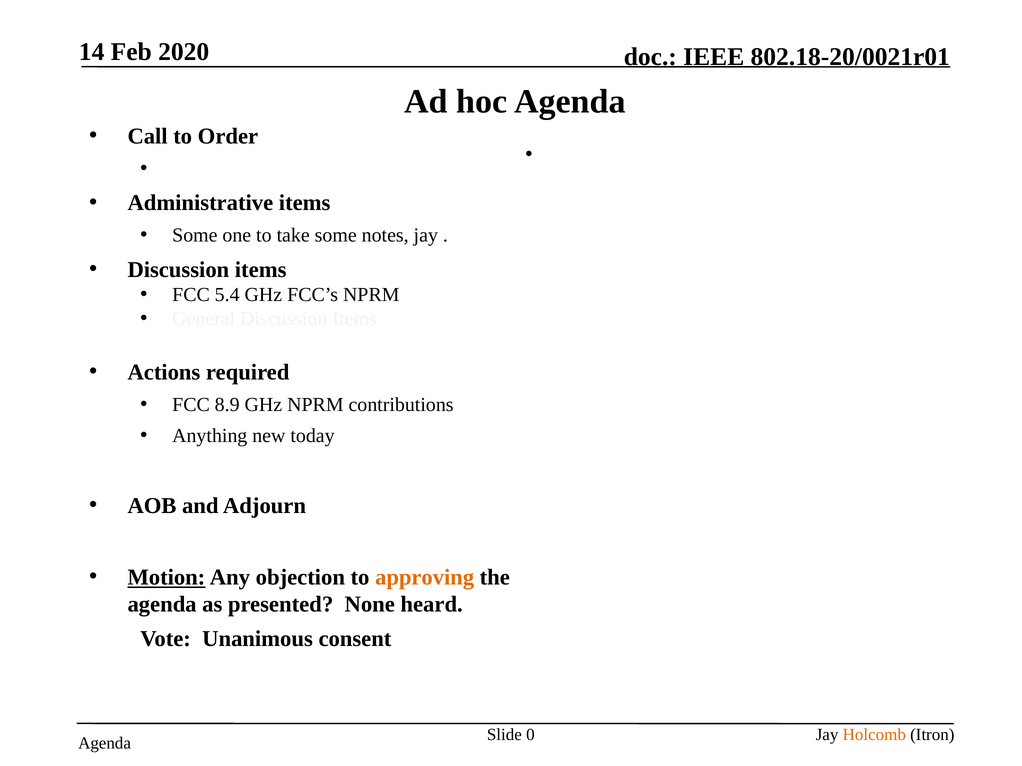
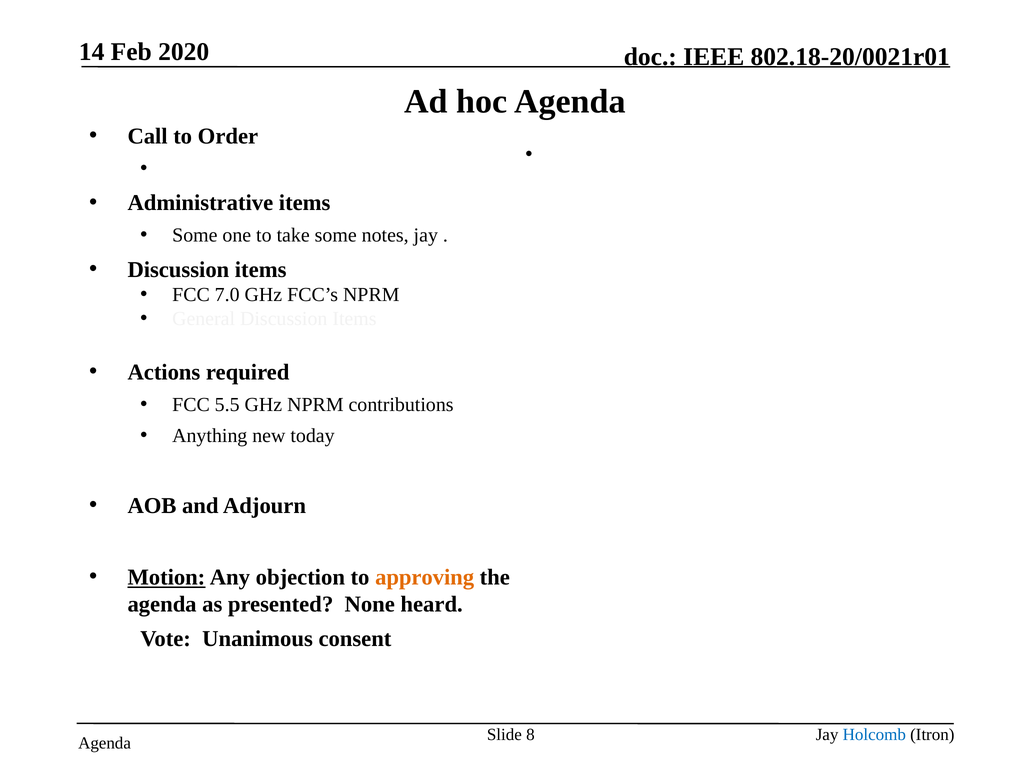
5.4: 5.4 -> 7.0
8.9: 8.9 -> 5.5
0: 0 -> 8
Holcomb colour: orange -> blue
